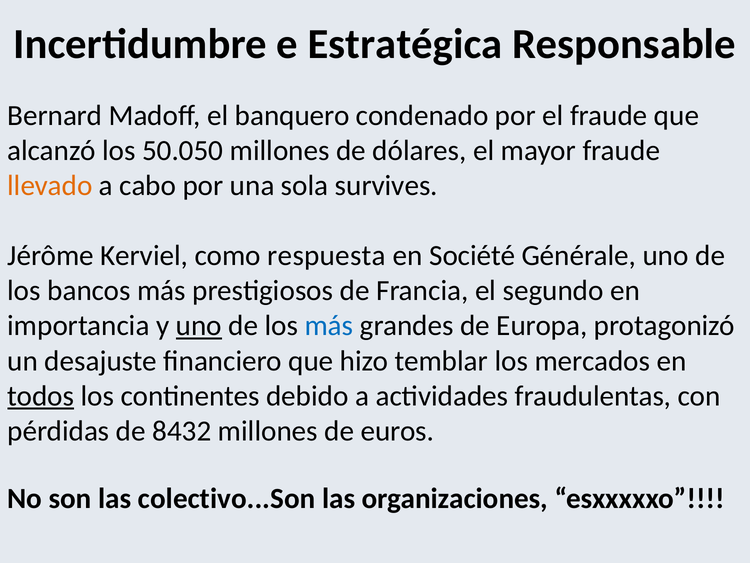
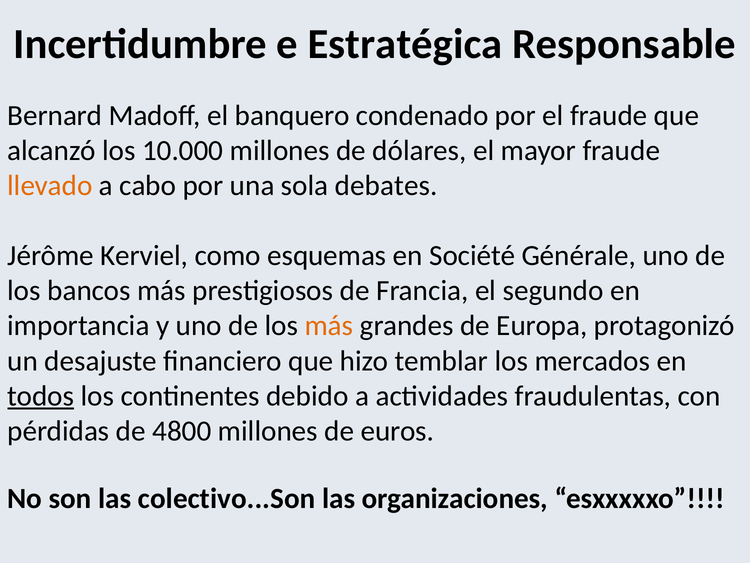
50.050: 50.050 -> 10.000
survives: survives -> debates
respuesta: respuesta -> esquemas
uno at (199, 326) underline: present -> none
más at (329, 326) colour: blue -> orange
8432: 8432 -> 4800
